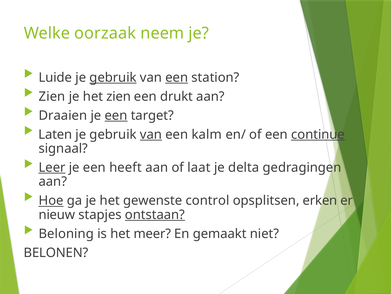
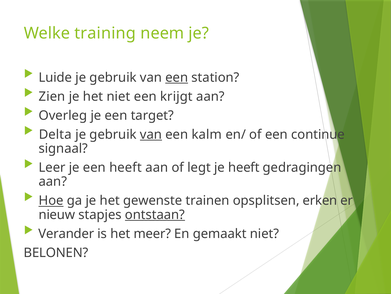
oorzaak: oorzaak -> training
gebruik at (113, 77) underline: present -> none
het zien: zien -> niet
drukt: drukt -> krijgt
Draaien: Draaien -> Overleg
een at (116, 115) underline: present -> none
Laten: Laten -> Delta
continue underline: present -> none
Leer underline: present -> none
laat: laat -> legt
je delta: delta -> heeft
control: control -> trainen
Beloning: Beloning -> Verander
